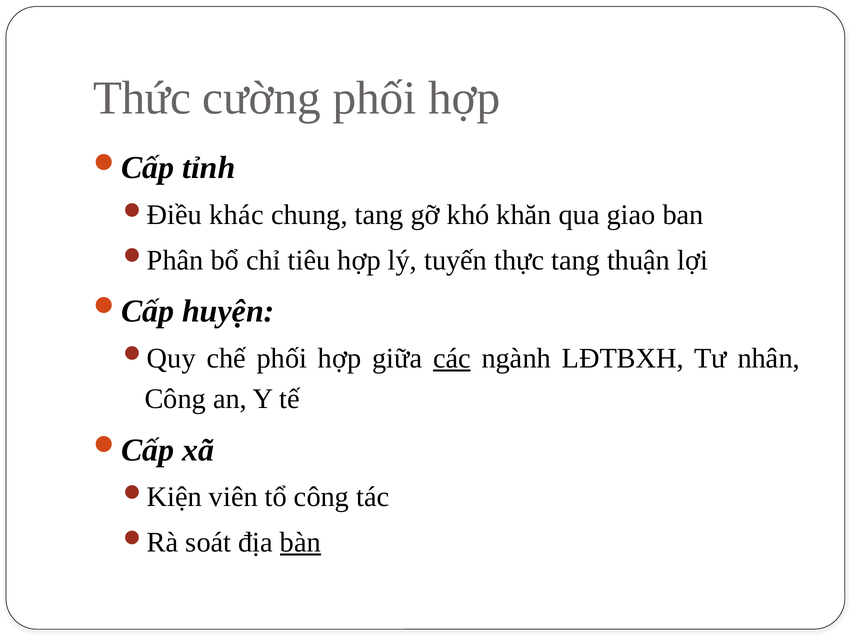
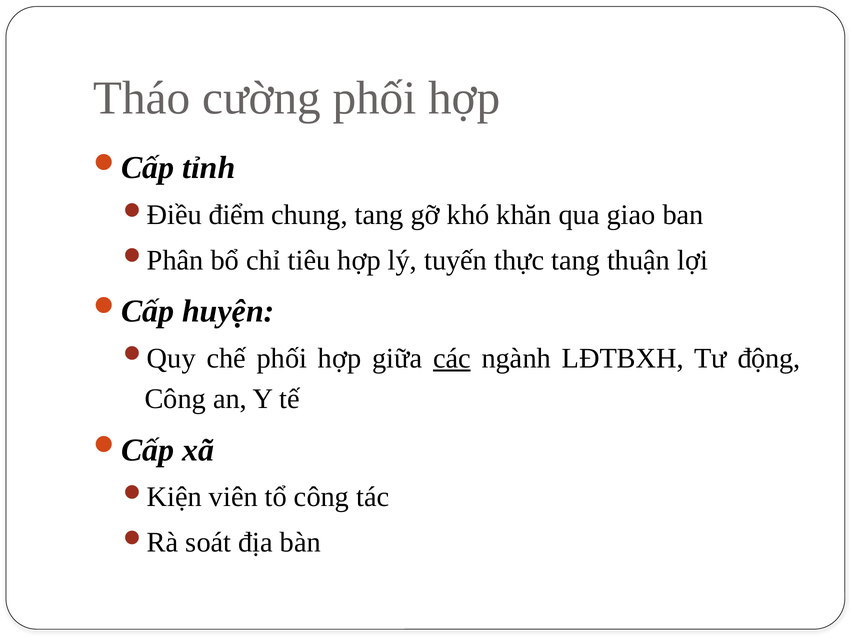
Thức: Thức -> Tháo
khác: khác -> điểm
nhân: nhân -> động
bàn underline: present -> none
